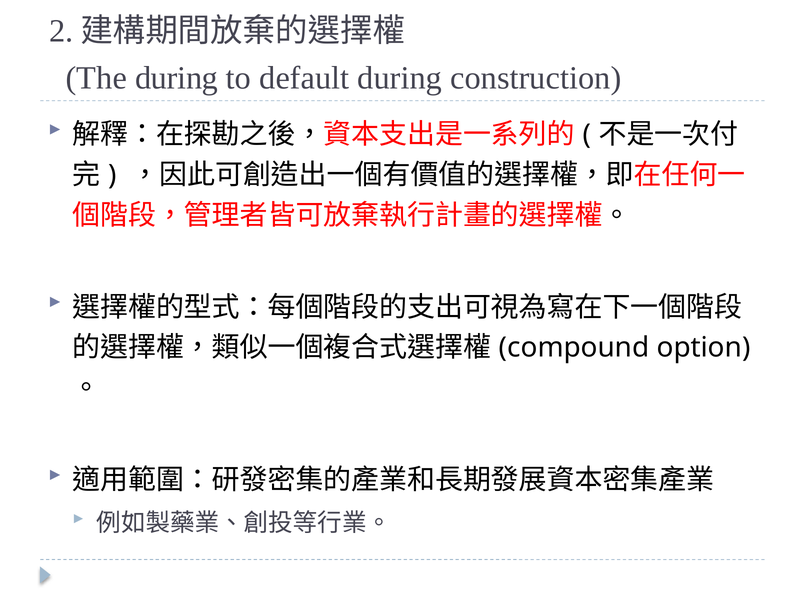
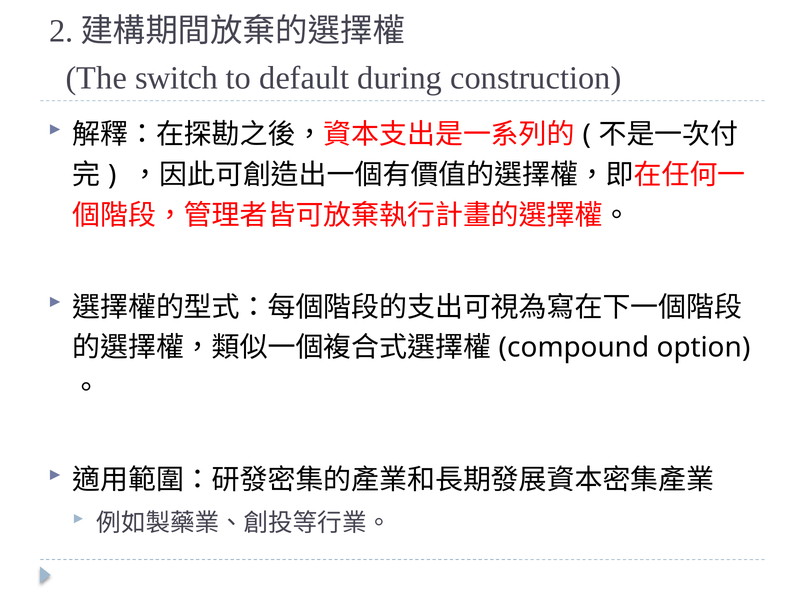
The during: during -> switch
